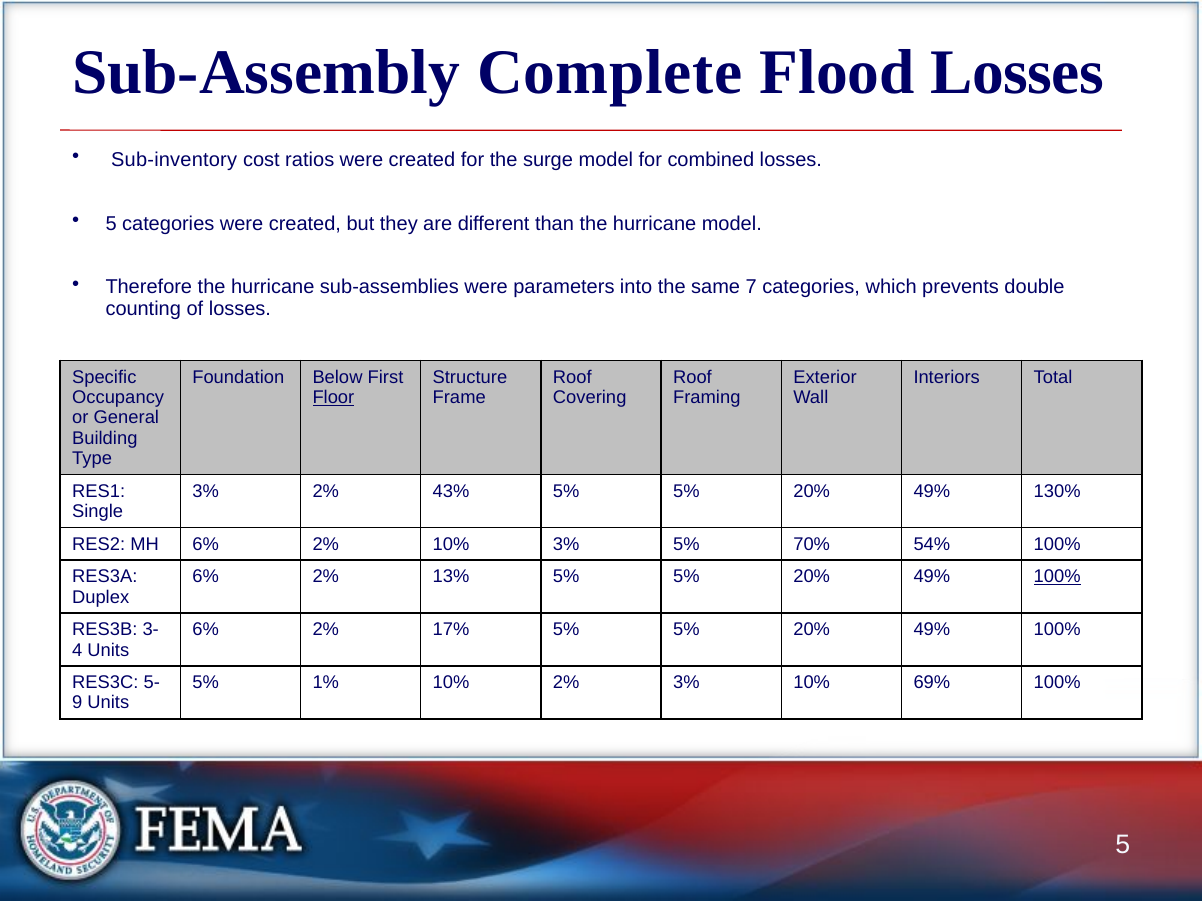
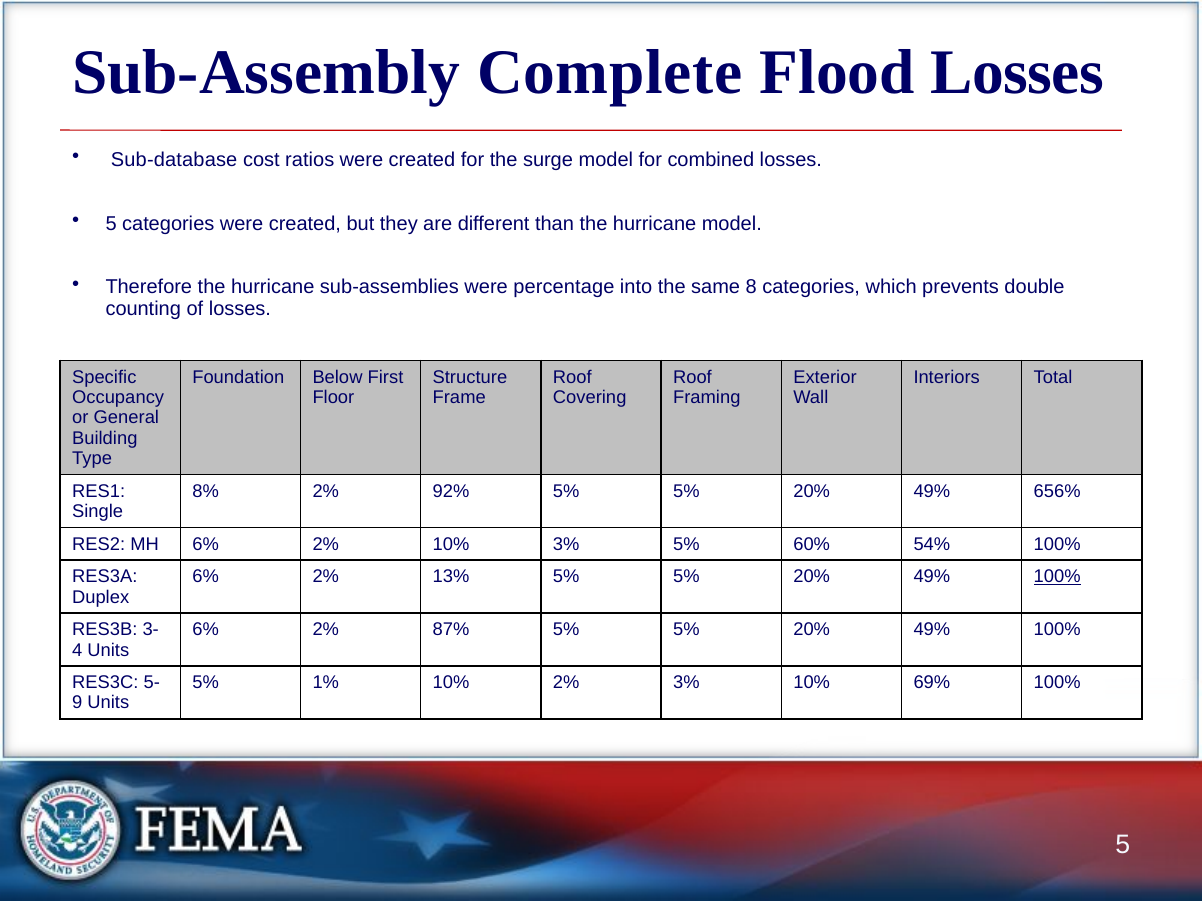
Sub-inventory: Sub-inventory -> Sub-database
parameters: parameters -> percentage
7: 7 -> 8
Floor underline: present -> none
3% at (206, 491): 3% -> 8%
43%: 43% -> 92%
130%: 130% -> 656%
70%: 70% -> 60%
17%: 17% -> 87%
